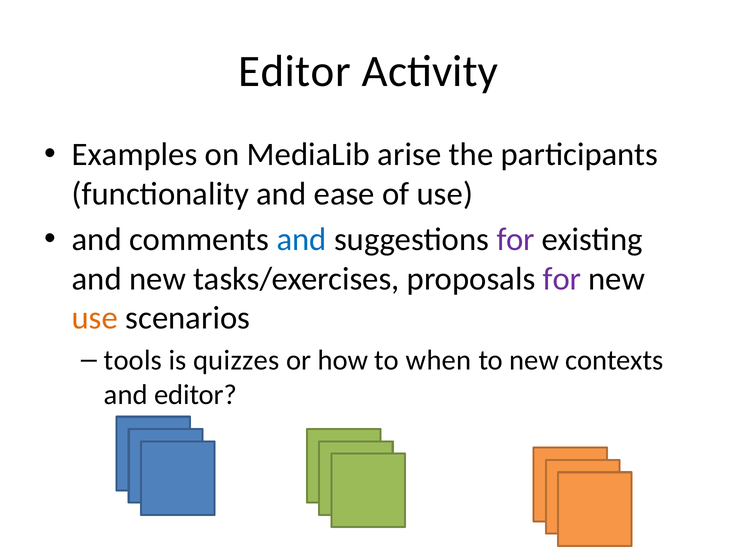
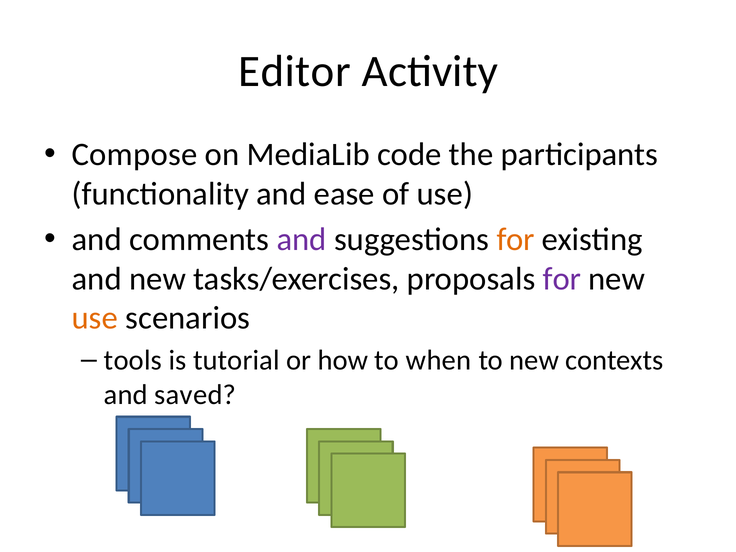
Examples: Examples -> Compose
arise: arise -> code
and at (302, 240) colour: blue -> purple
for at (516, 240) colour: purple -> orange
quizzes: quizzes -> tutorial
and editor: editor -> saved
